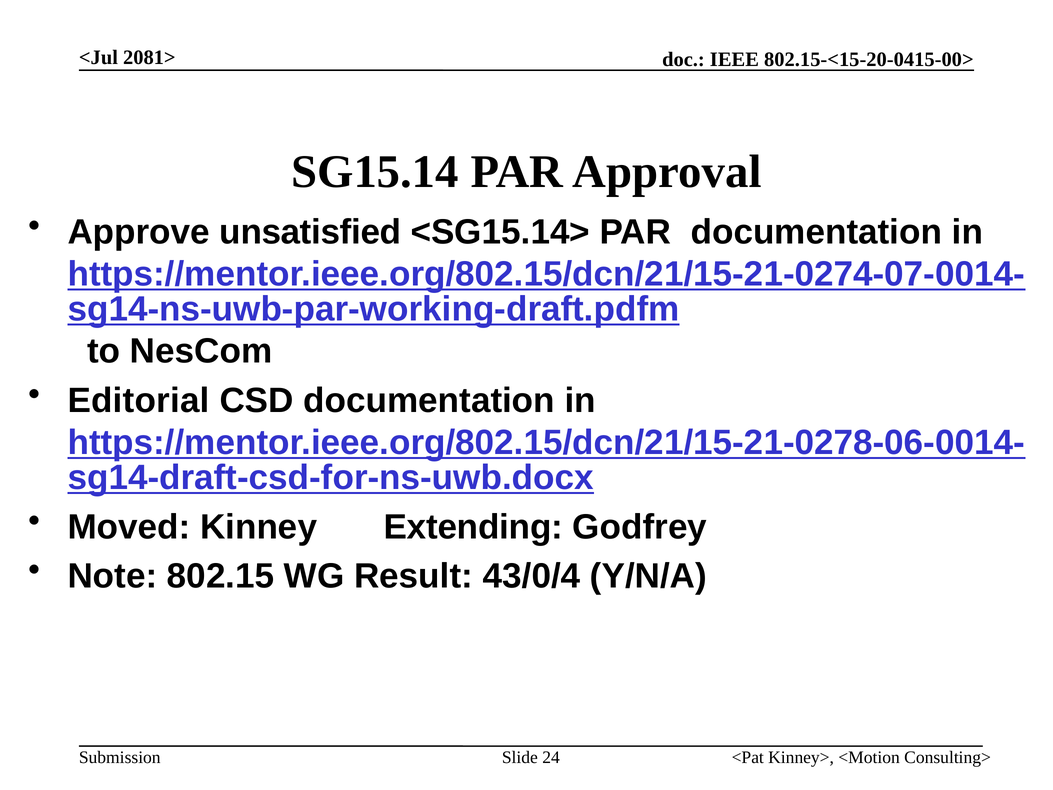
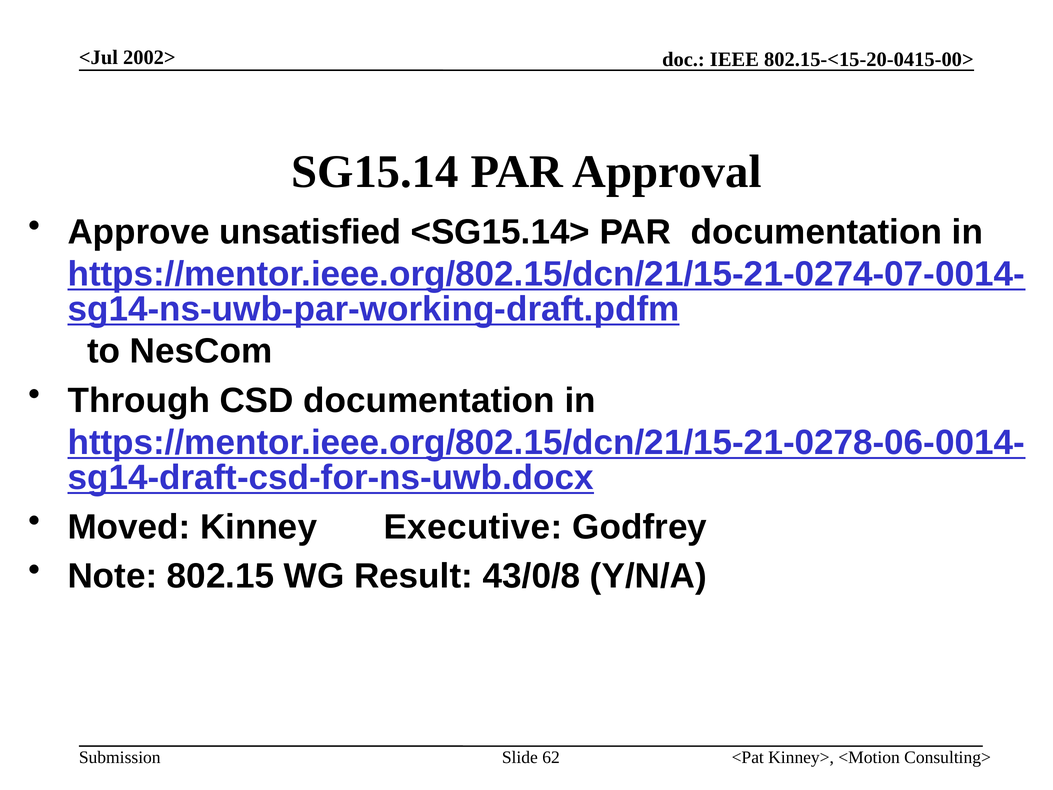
2081>: 2081> -> 2002>
Editorial: Editorial -> Through
Extending: Extending -> Executive
43/0/4: 43/0/4 -> 43/0/8
24: 24 -> 62
